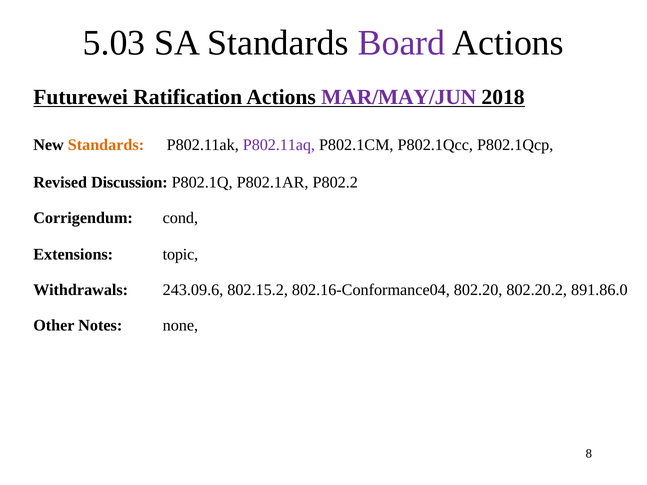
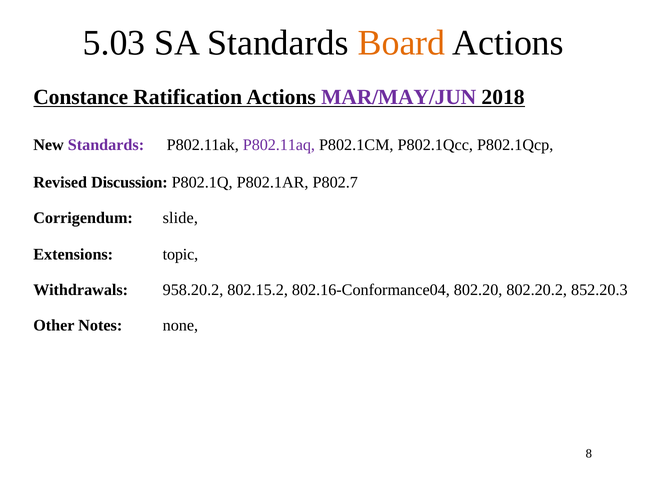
Board colour: purple -> orange
Futurewei: Futurewei -> Constance
Standards at (106, 145) colour: orange -> purple
P802.2: P802.2 -> P802.7
cond: cond -> slide
243.09.6: 243.09.6 -> 958.20.2
891.86.0: 891.86.0 -> 852.20.3
